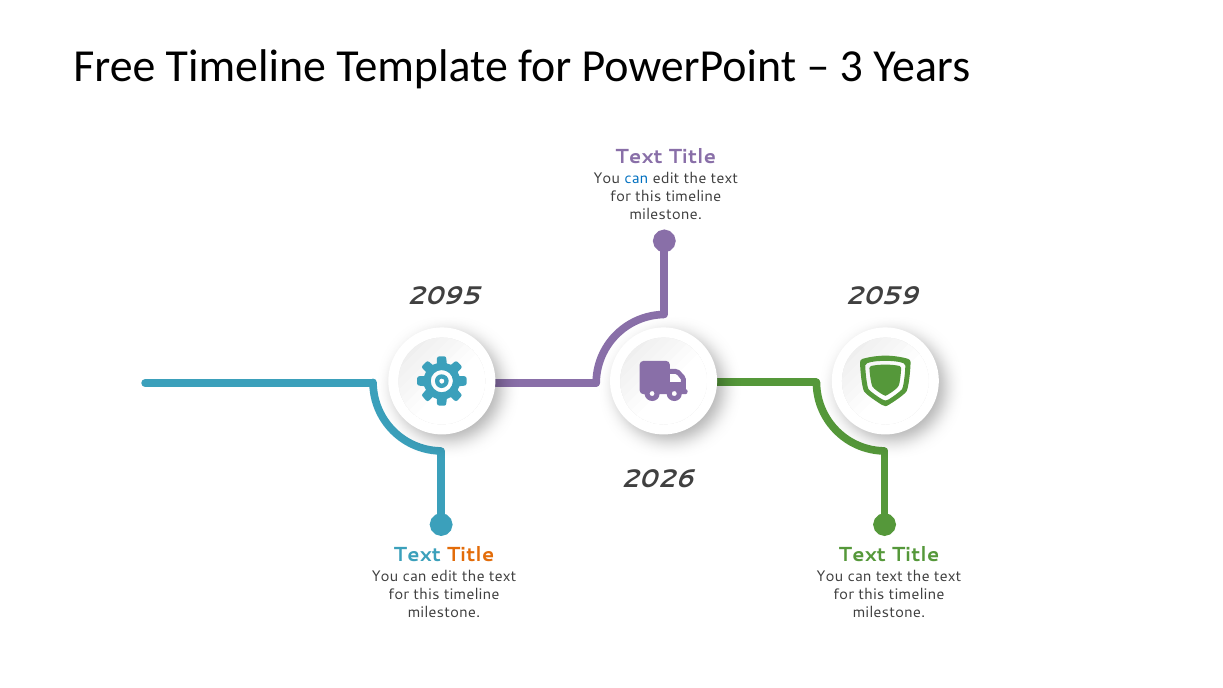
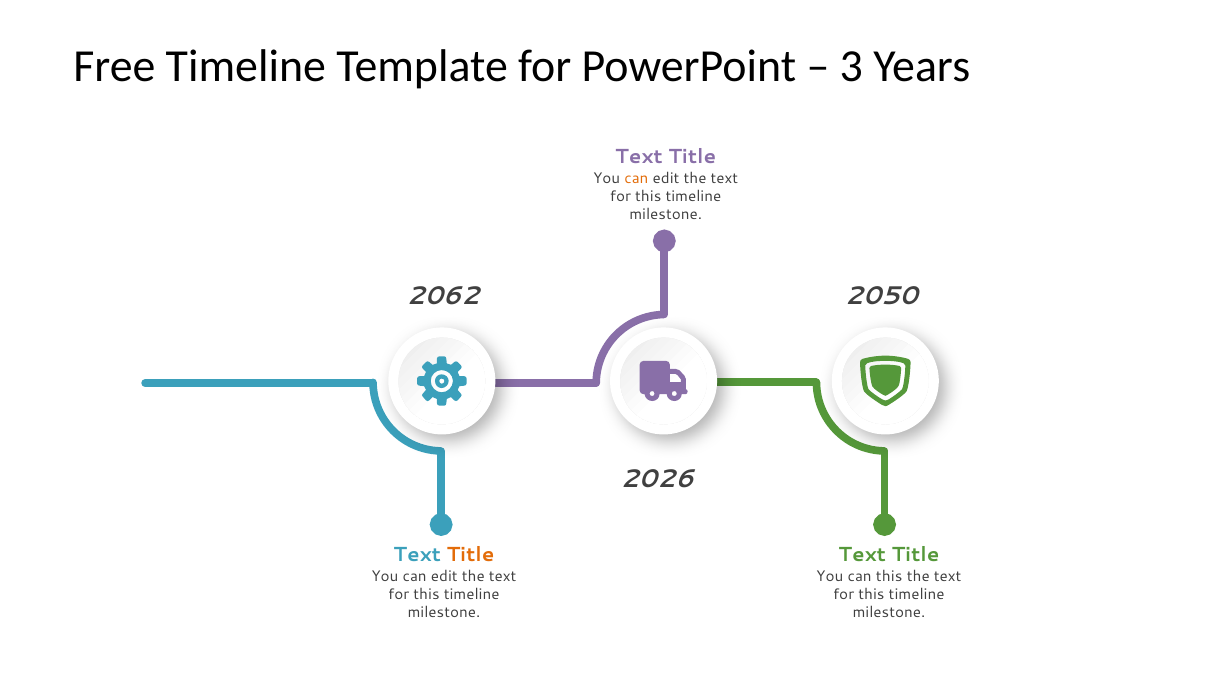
can at (636, 178) colour: blue -> orange
2095: 2095 -> 2062
2059: 2059 -> 2050
can text: text -> this
